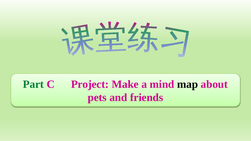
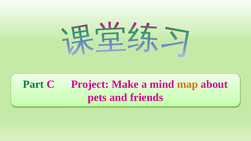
map colour: black -> orange
